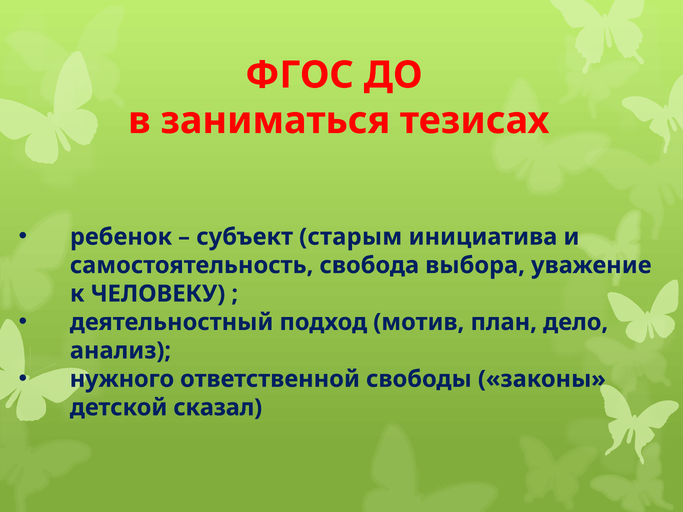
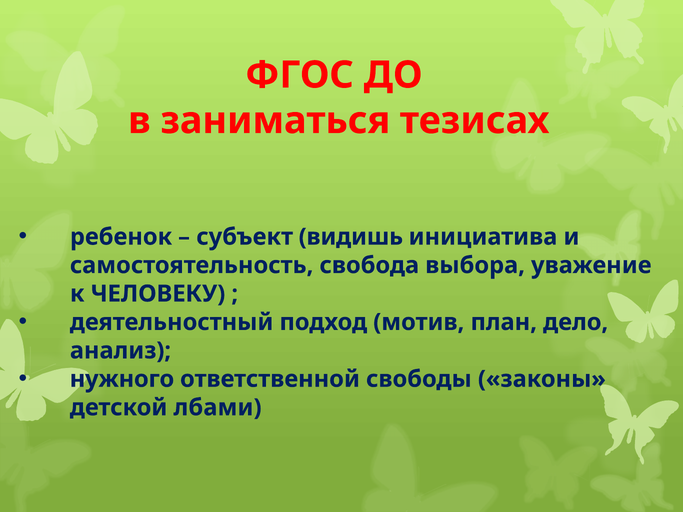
старым: старым -> видишь
сказал: сказал -> лбами
